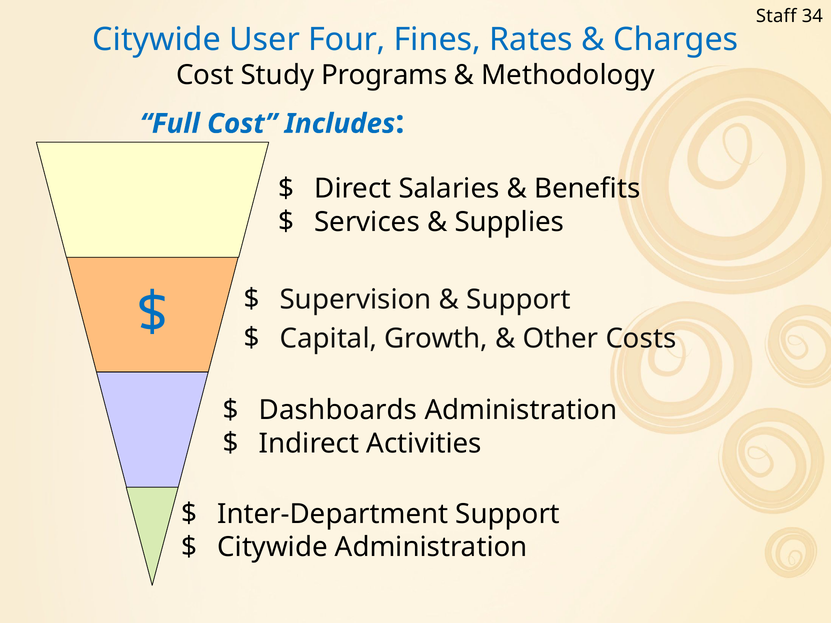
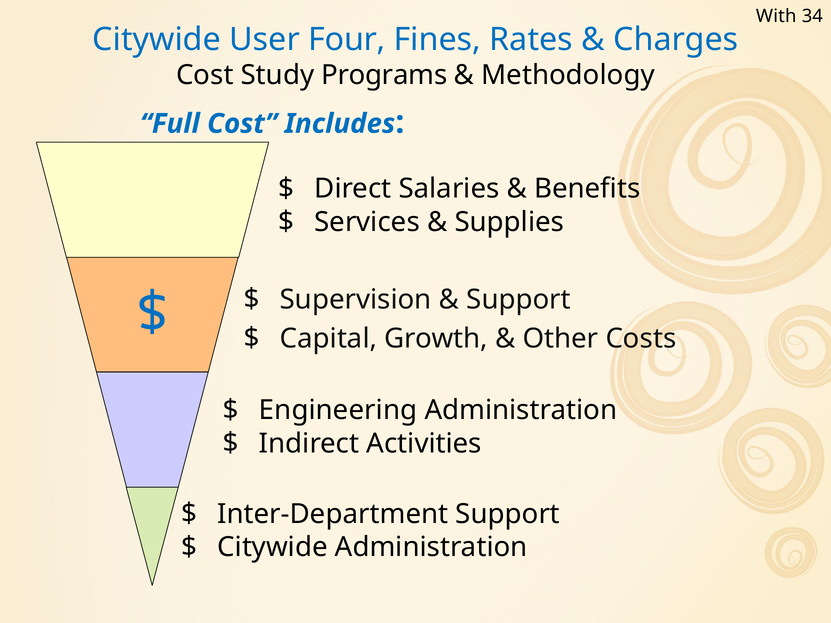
Staff: Staff -> With
Dashboards: Dashboards -> Engineering
